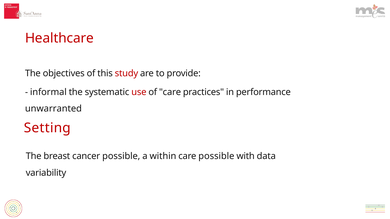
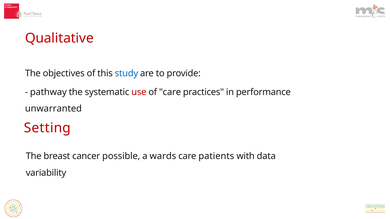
Healthcare: Healthcare -> Qualitative
study colour: red -> blue
informal: informal -> pathway
within: within -> wards
care possible: possible -> patients
